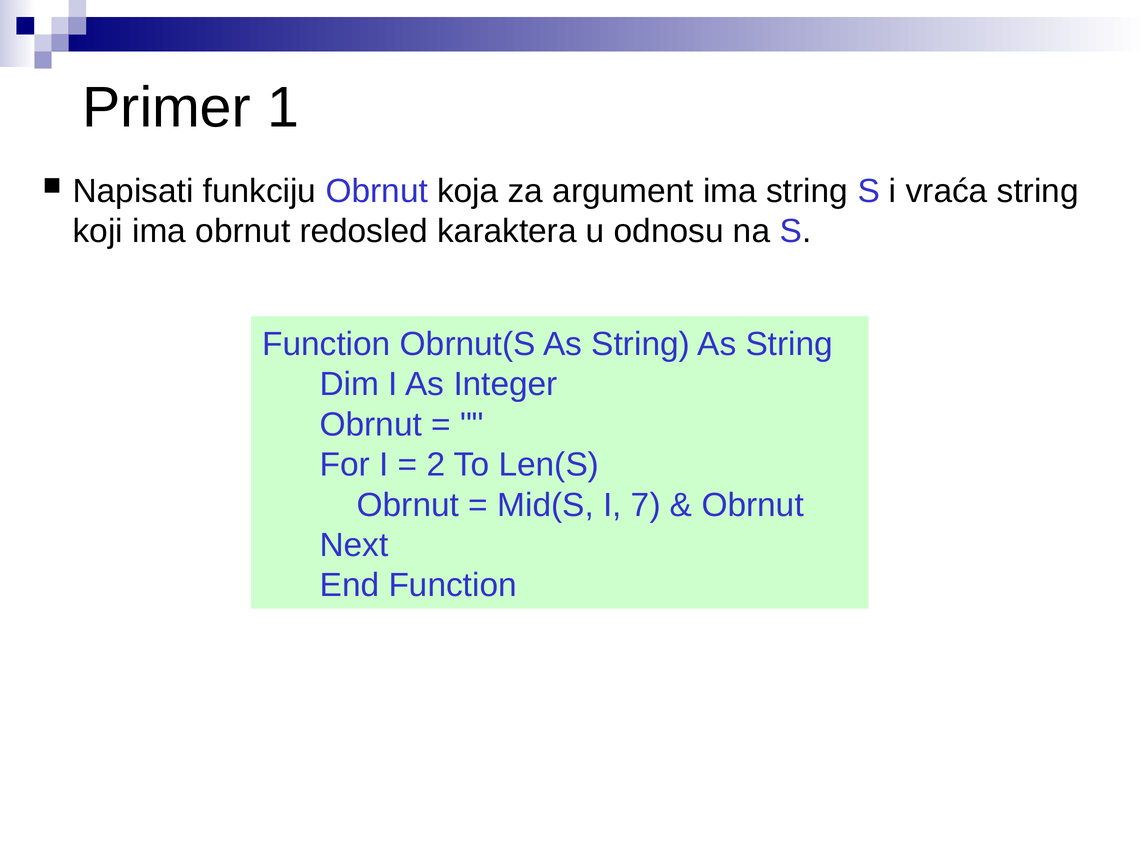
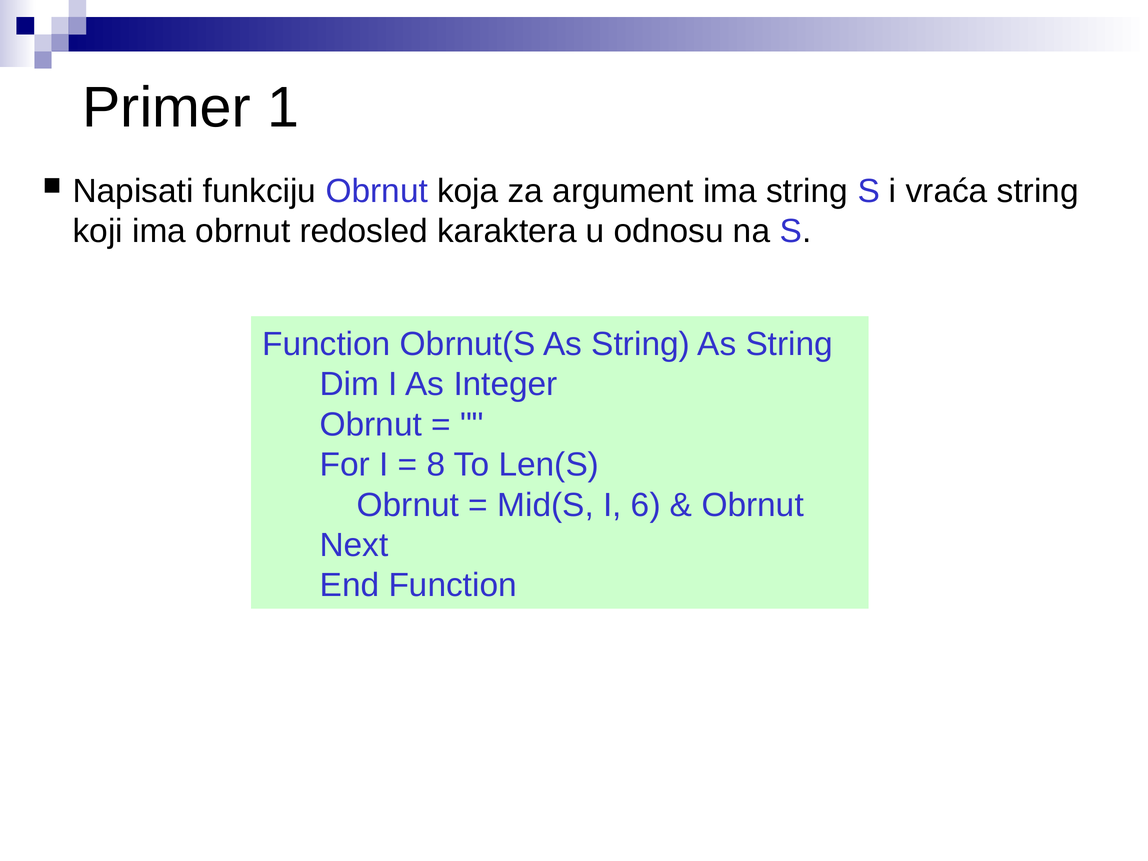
2: 2 -> 8
7: 7 -> 6
